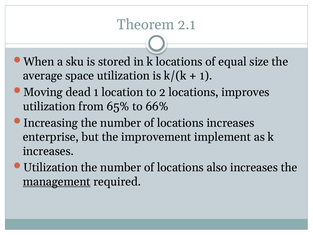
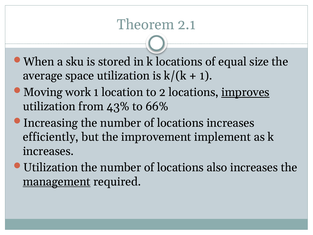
dead: dead -> work
improves underline: none -> present
65%: 65% -> 43%
enterprise: enterprise -> efficiently
